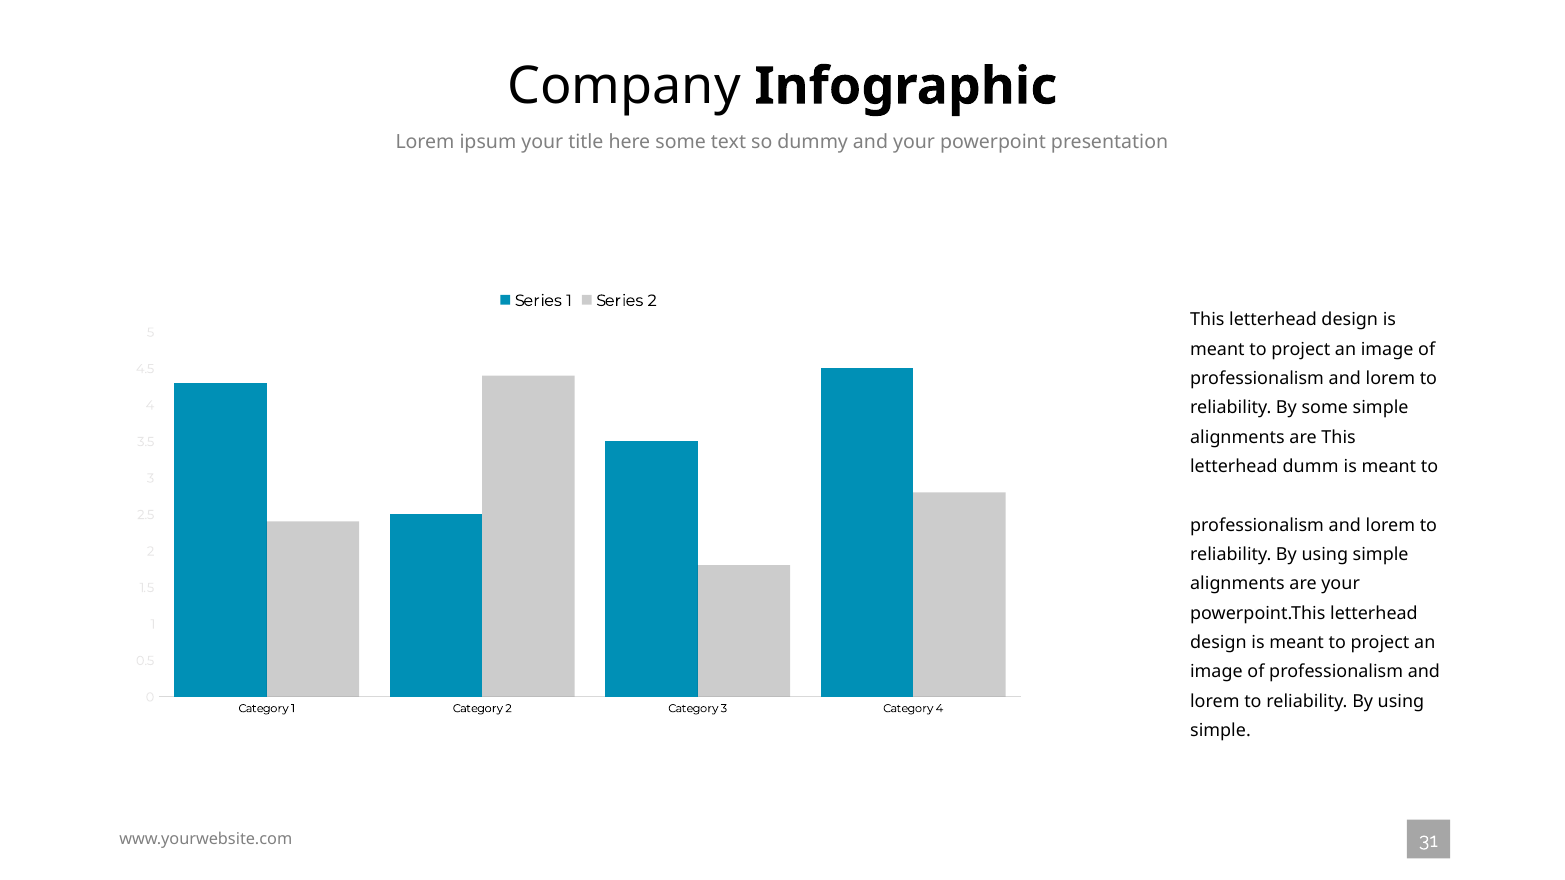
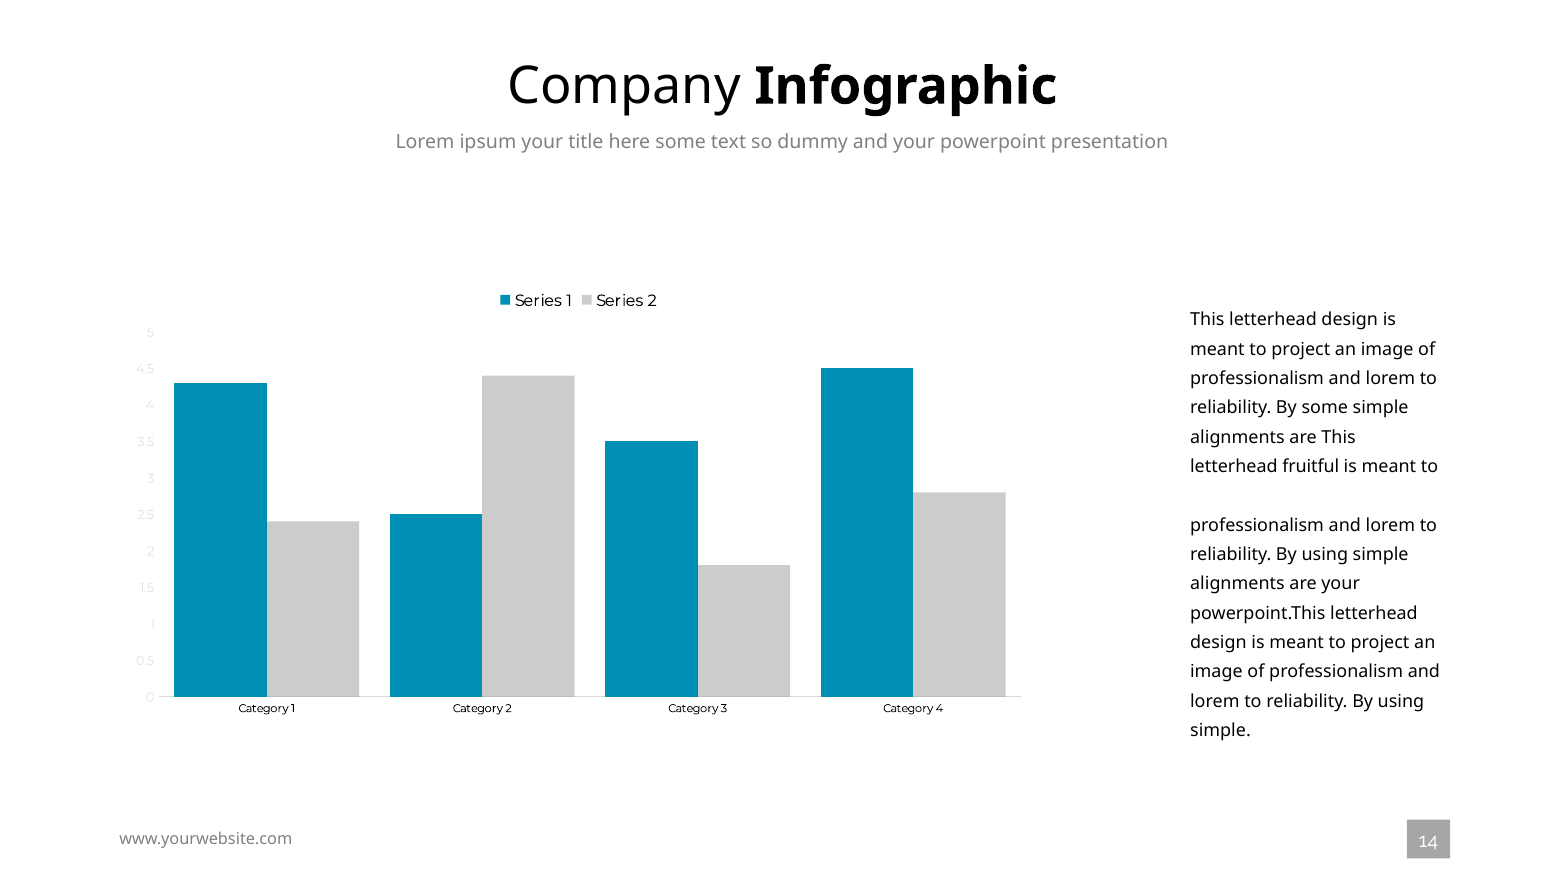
dumm: dumm -> fruitful
31: 31 -> 14
